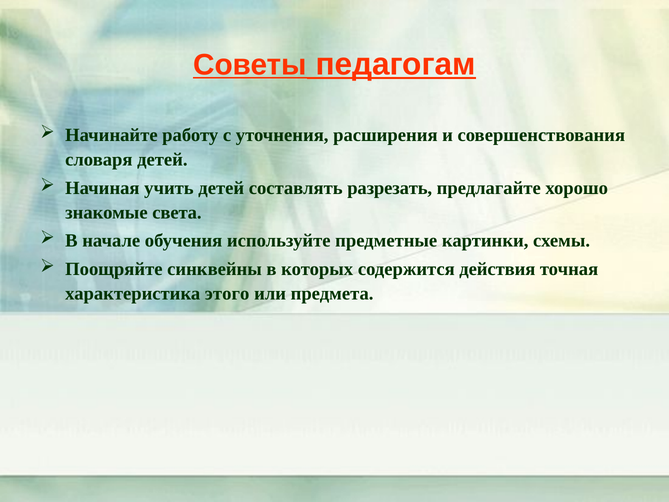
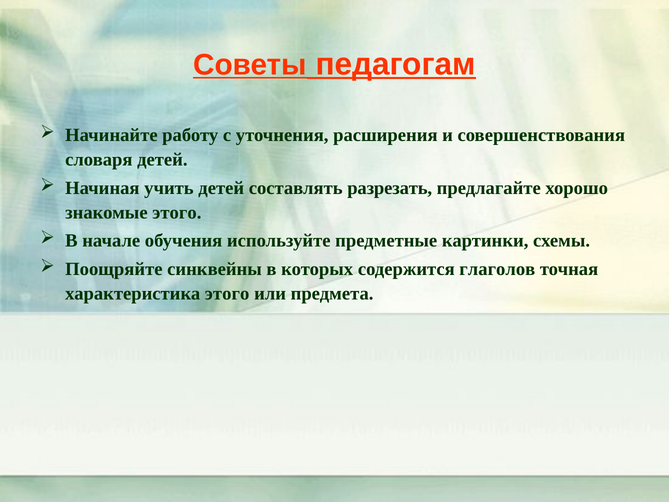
знакомые света: света -> этого
действия: действия -> глаголов
